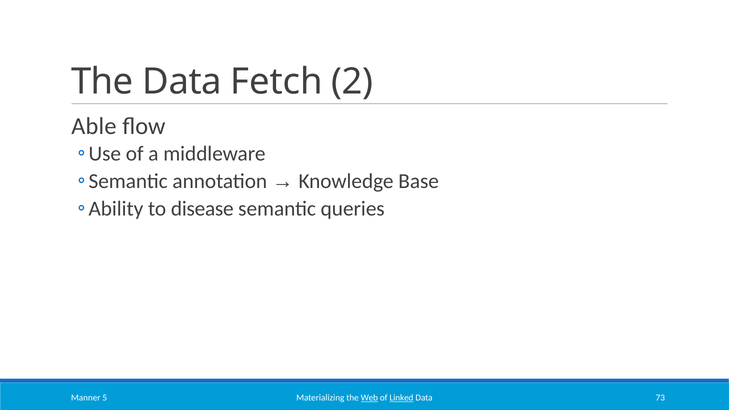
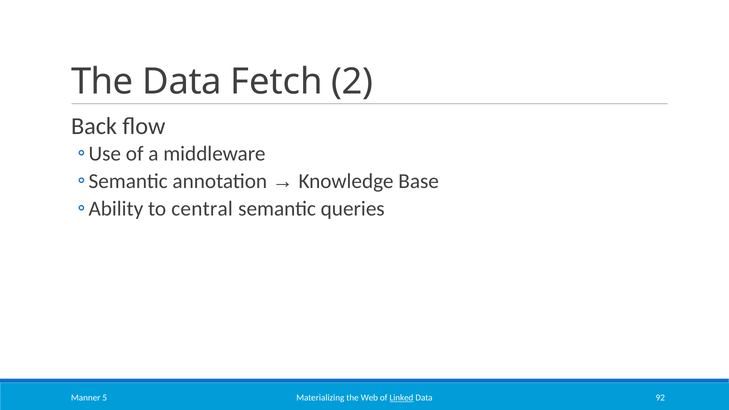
Able: Able -> Back
disease: disease -> central
Web underline: present -> none
73: 73 -> 92
